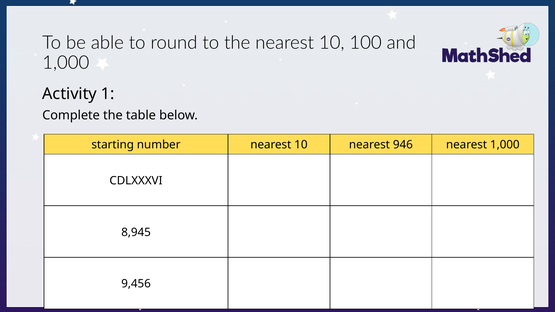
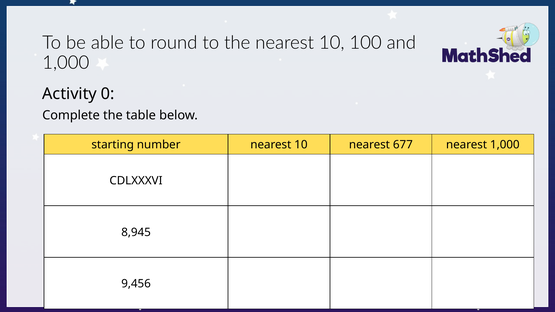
1: 1 -> 0
946: 946 -> 677
